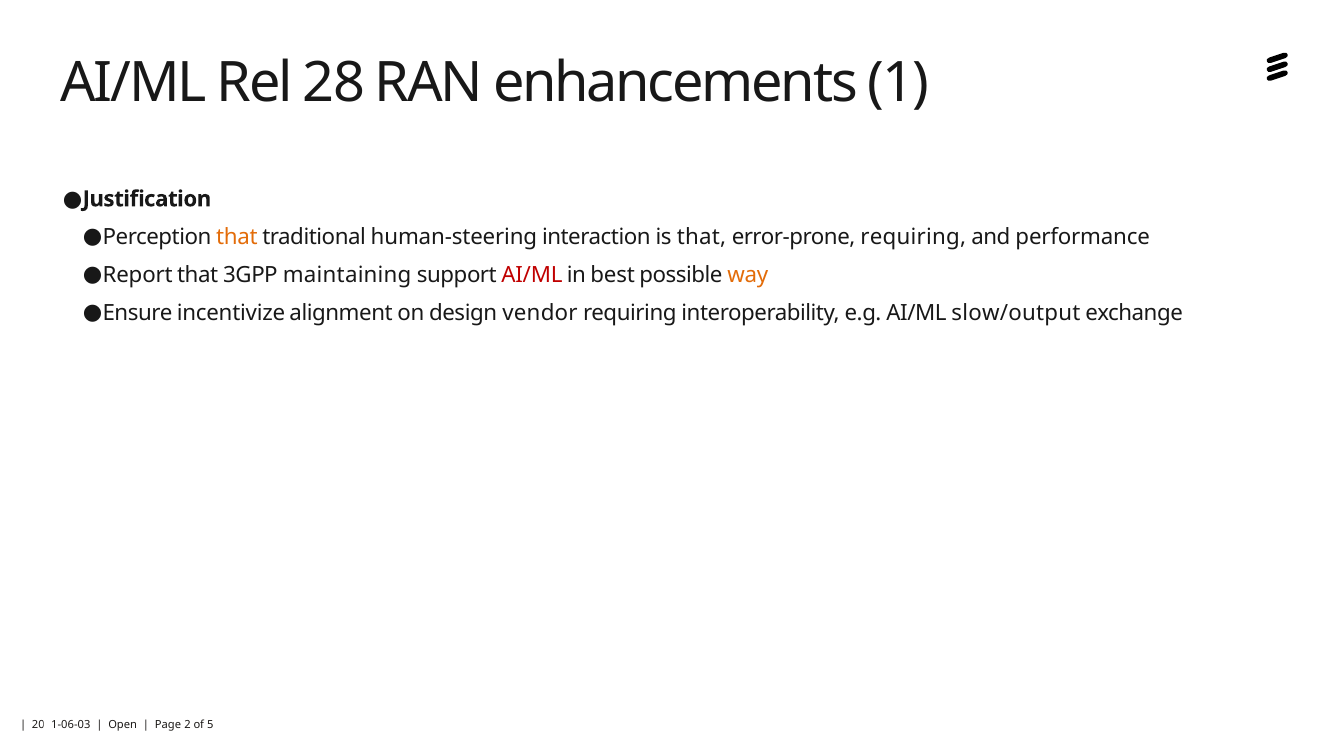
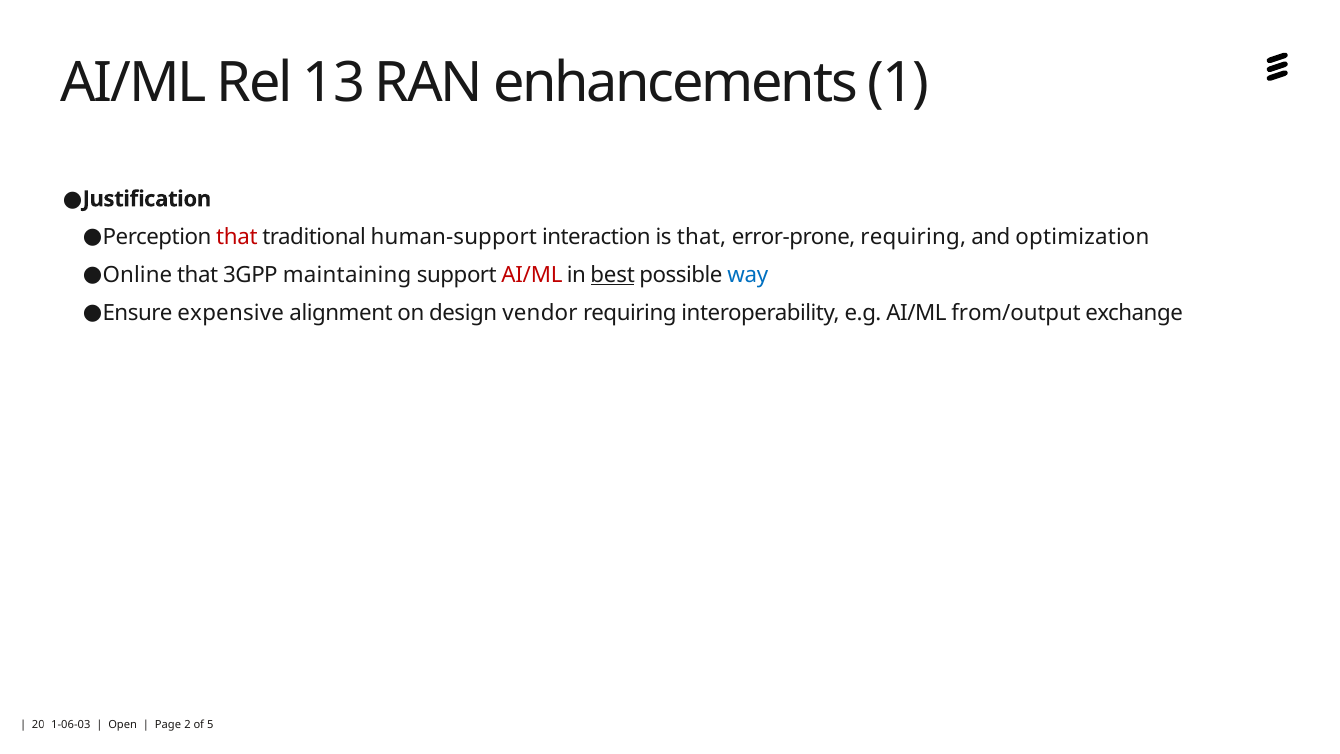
28: 28 -> 13
that at (237, 237) colour: orange -> red
human-steering: human-steering -> human-support
performance: performance -> optimization
Report: Report -> Online
best underline: none -> present
way colour: orange -> blue
incentivize: incentivize -> expensive
slow/output: slow/output -> from/output
